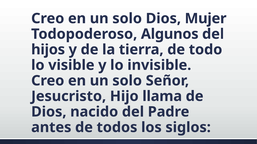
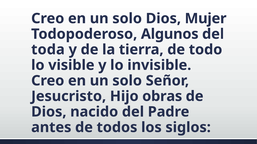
hijos: hijos -> toda
llama: llama -> obras
